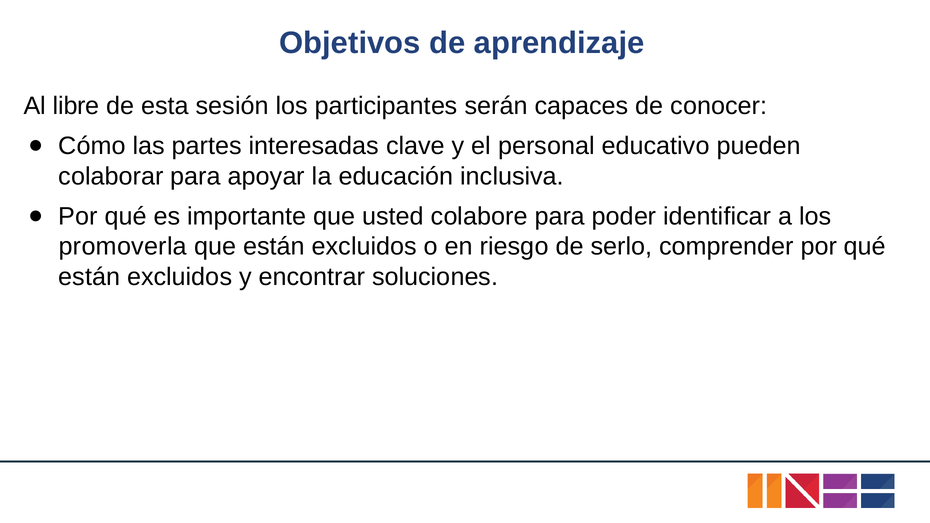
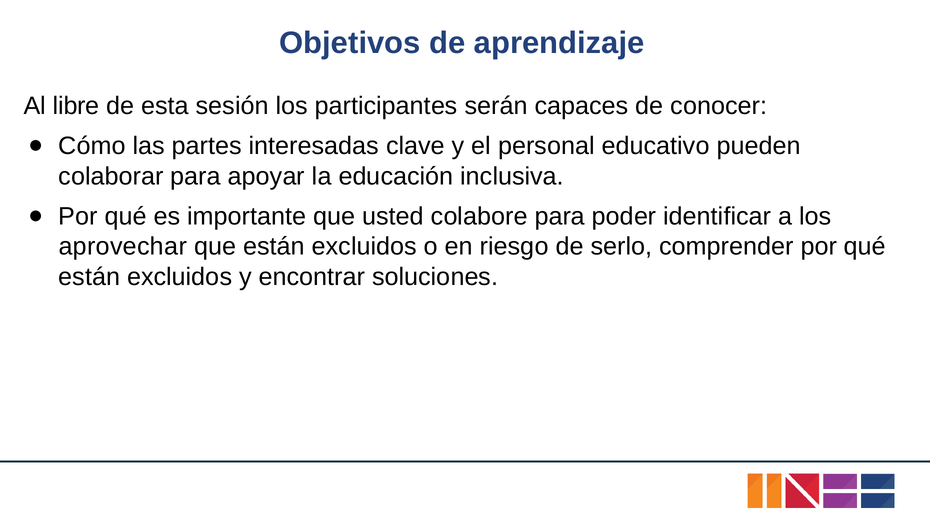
promoverla: promoverla -> aprovechar
